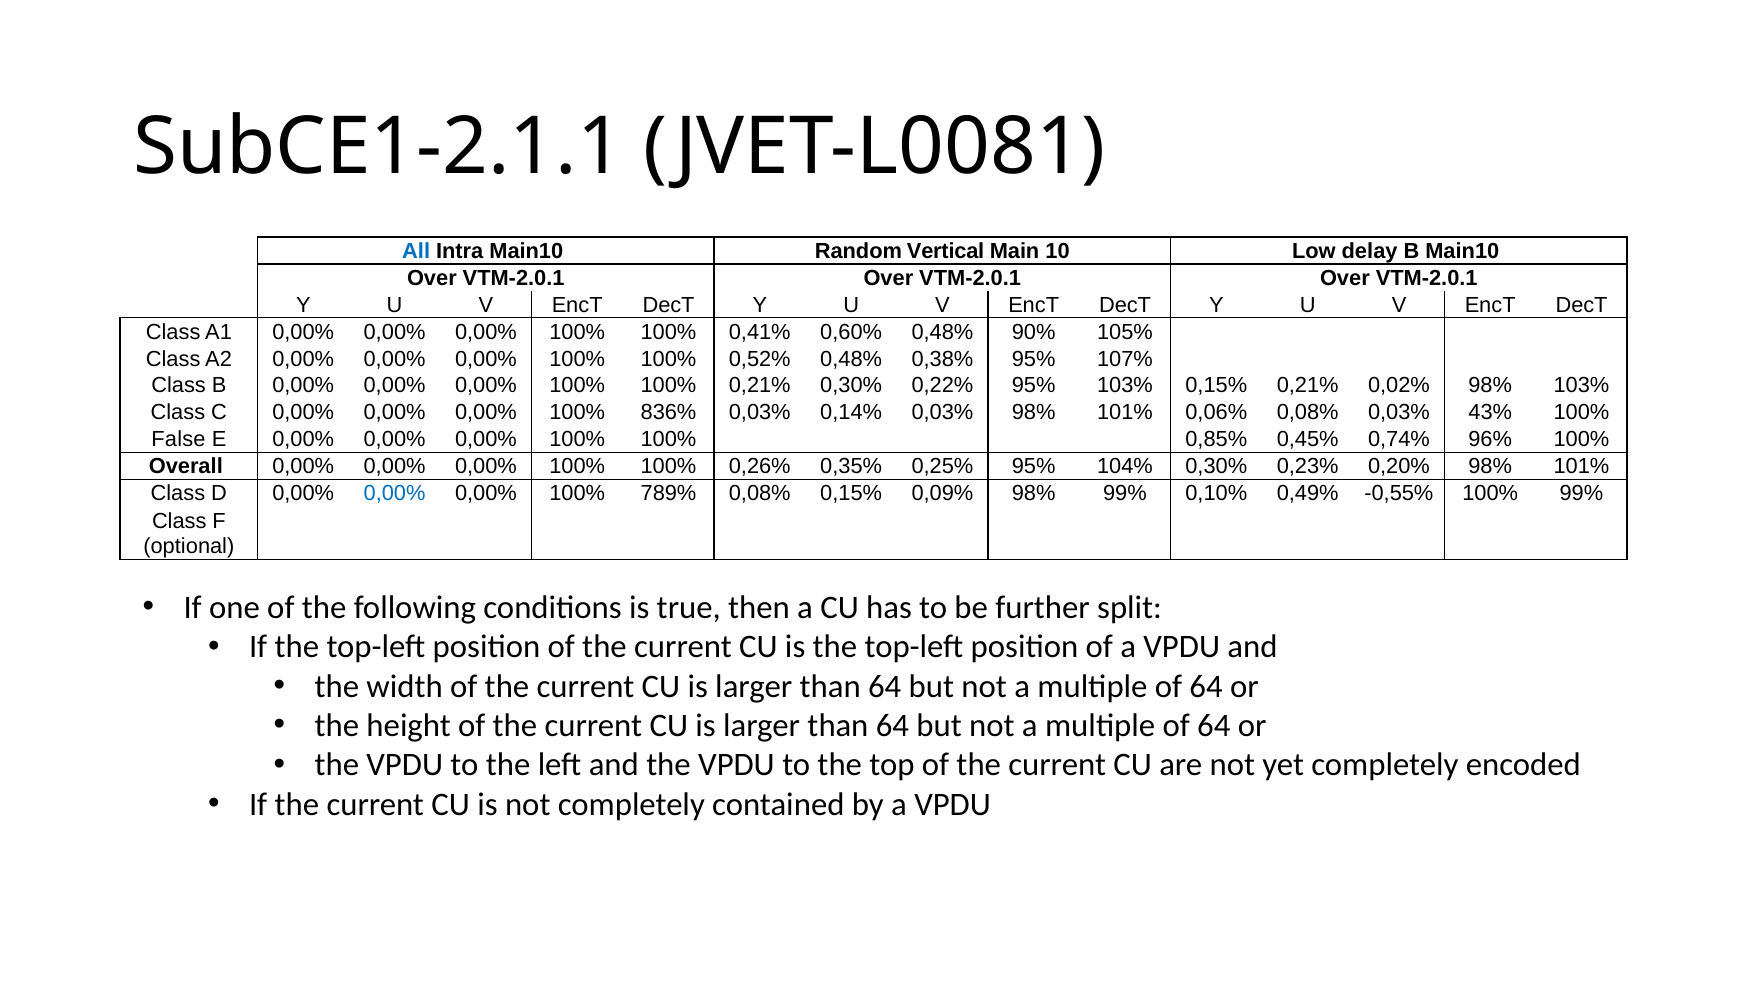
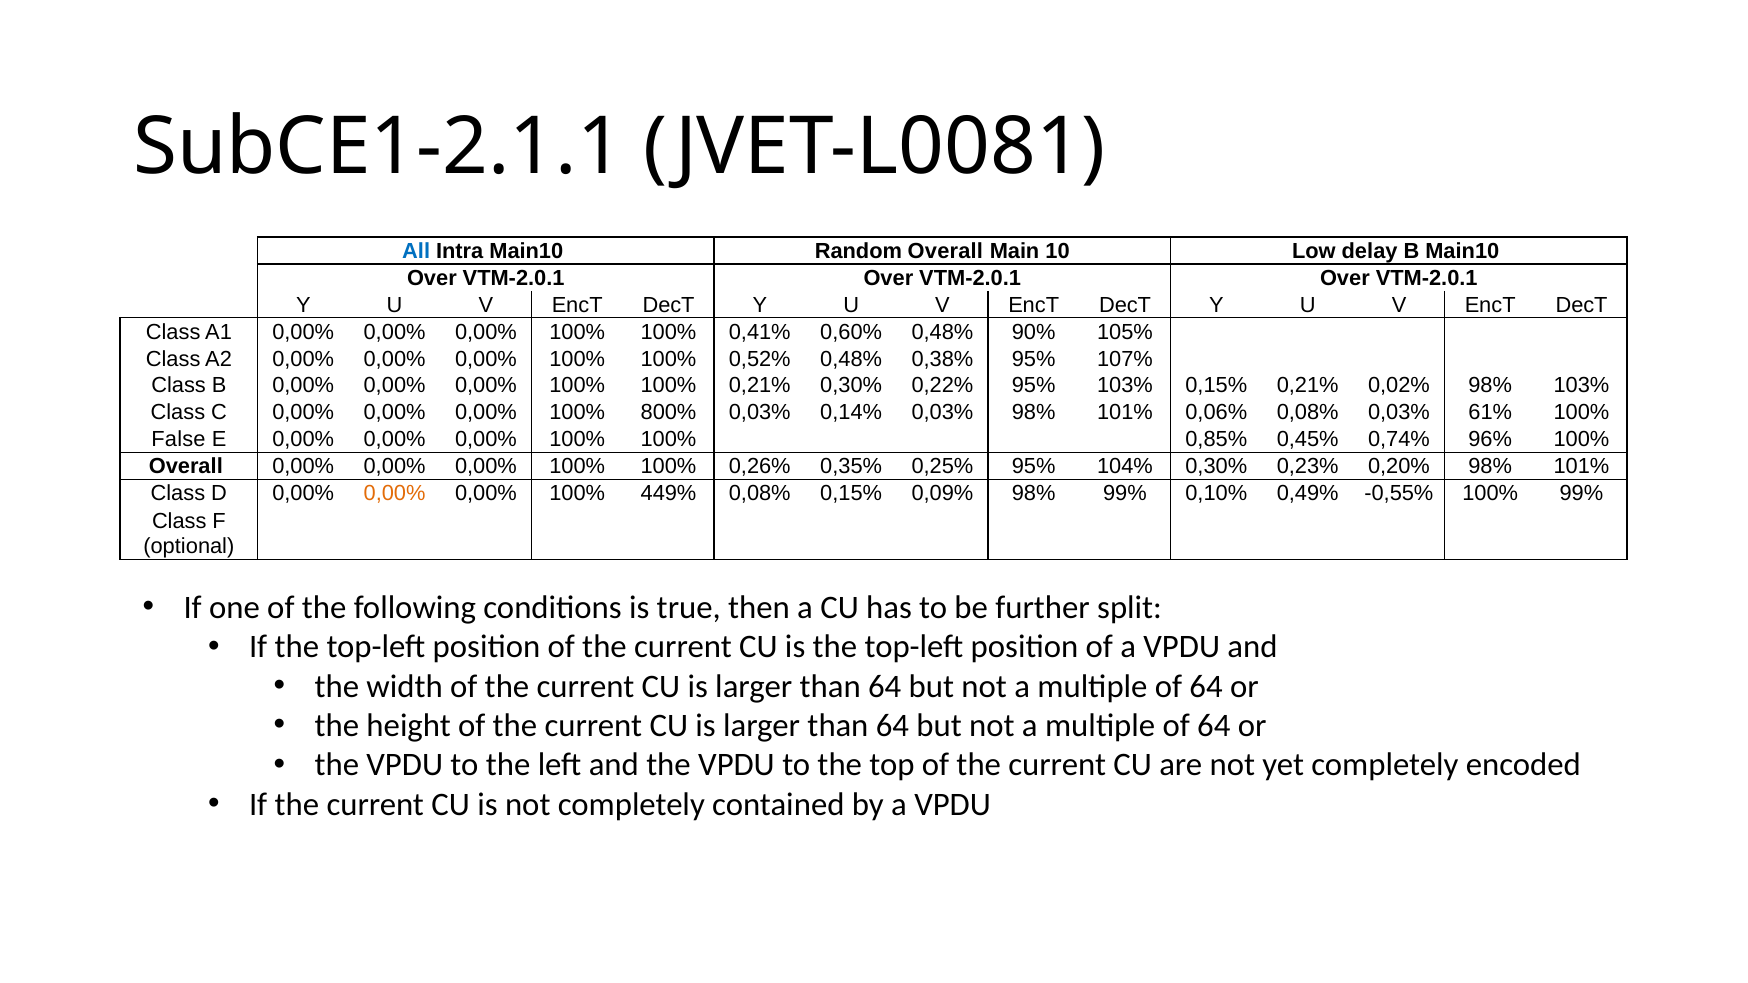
Random Vertical: Vertical -> Overall
836%: 836% -> 800%
43%: 43% -> 61%
0,00% at (395, 494) colour: blue -> orange
789%: 789% -> 449%
